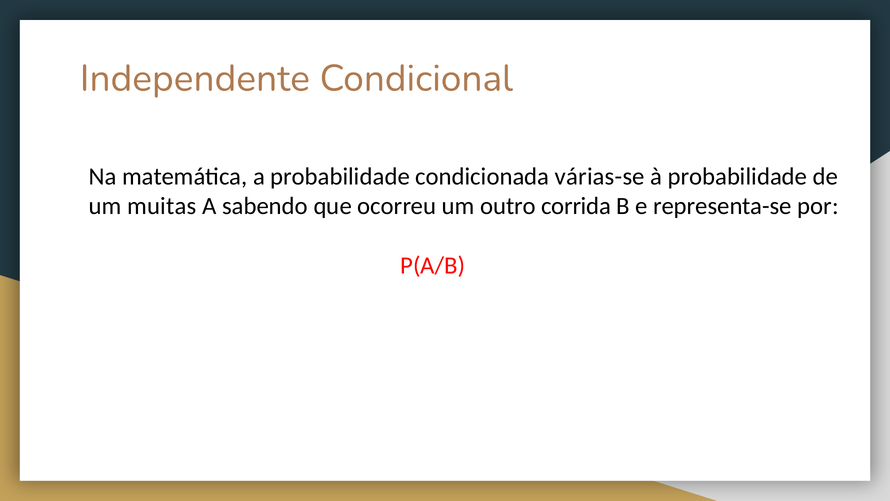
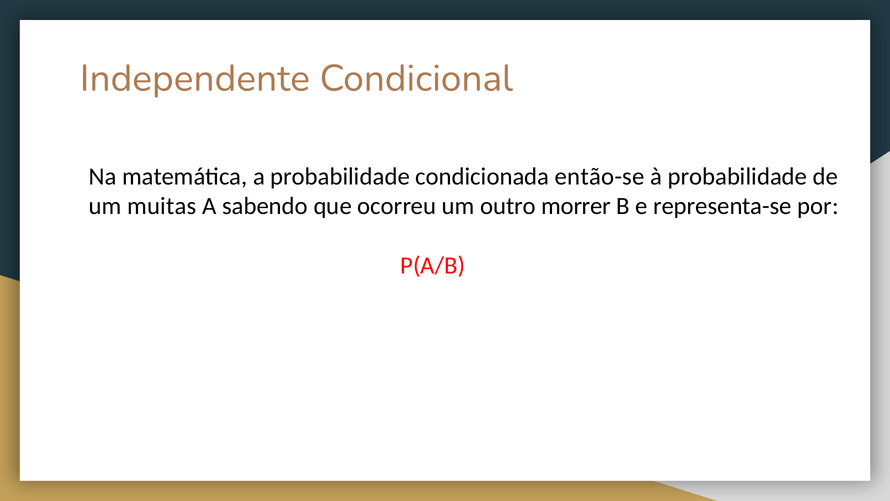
várias-se: várias-se -> então-se
corrida: corrida -> morrer
